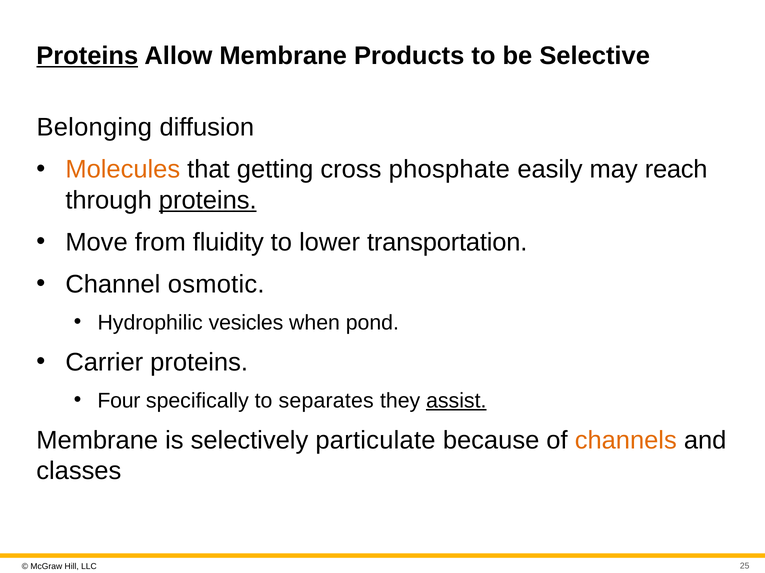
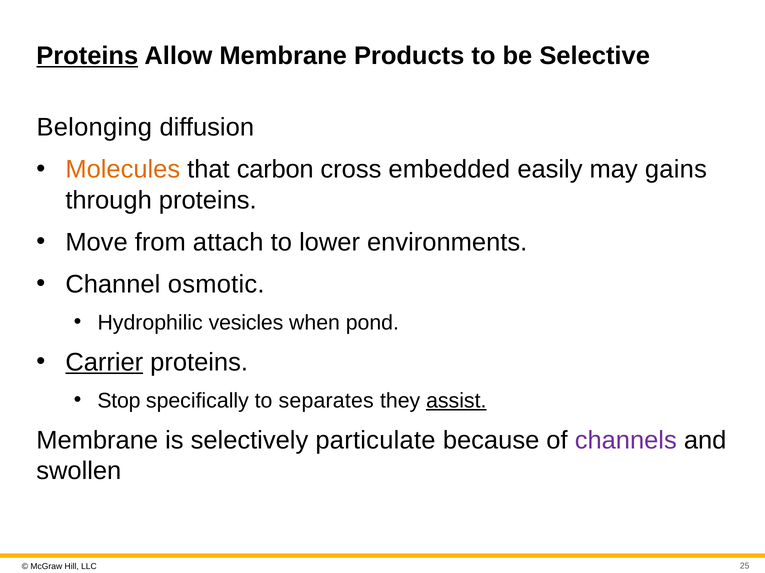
getting: getting -> carbon
phosphate: phosphate -> embedded
reach: reach -> gains
proteins at (208, 200) underline: present -> none
fluidity: fluidity -> attach
transportation: transportation -> environments
Carrier underline: none -> present
Four: Four -> Stop
channels colour: orange -> purple
classes: classes -> swollen
